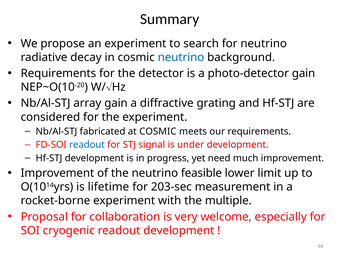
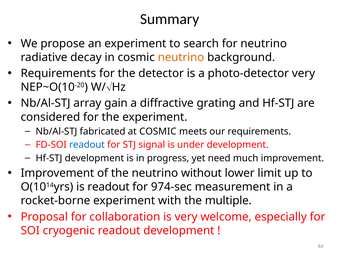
neutrino at (181, 57) colour: blue -> orange
photo-detector gain: gain -> very
feasible: feasible -> without
is lifetime: lifetime -> readout
203-sec: 203-sec -> 974-sec
